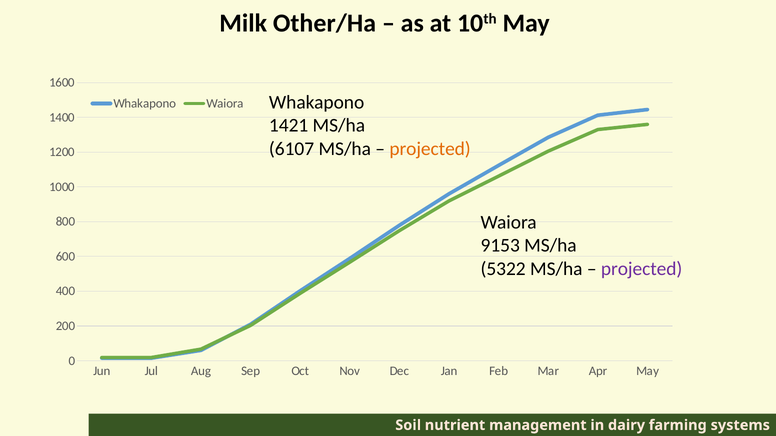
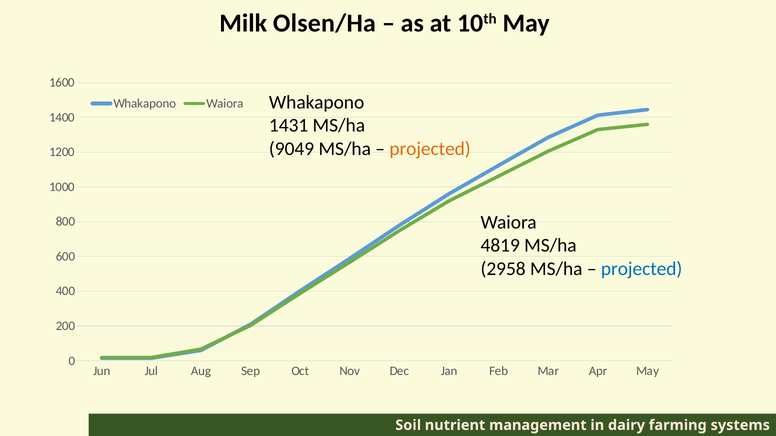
Other/Ha: Other/Ha -> Olsen/Ha
1421: 1421 -> 1431
6107: 6107 -> 9049
9153: 9153 -> 4819
5322: 5322 -> 2958
projected at (642, 269) colour: purple -> blue
